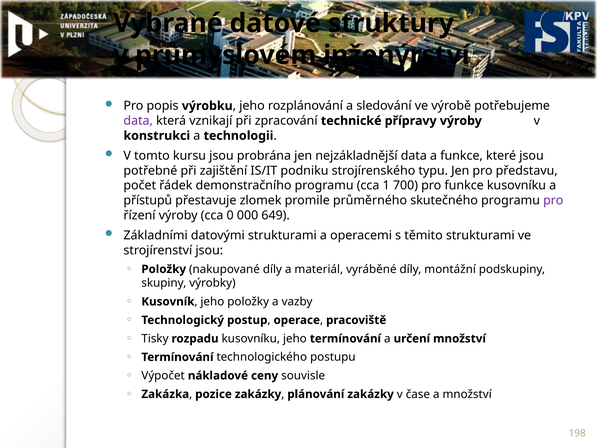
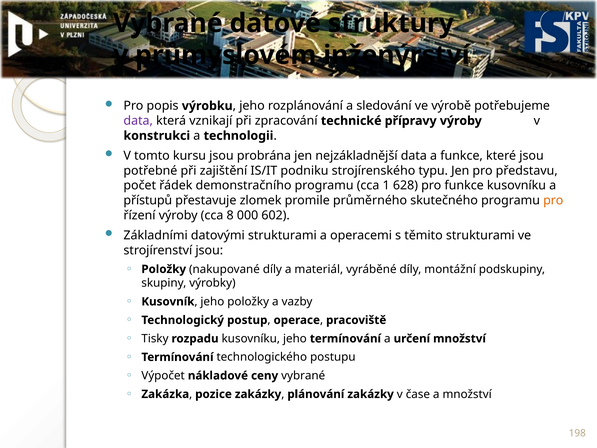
700: 700 -> 628
pro at (553, 200) colour: purple -> orange
0: 0 -> 8
649: 649 -> 602
ceny souvisle: souvisle -> vybrané
